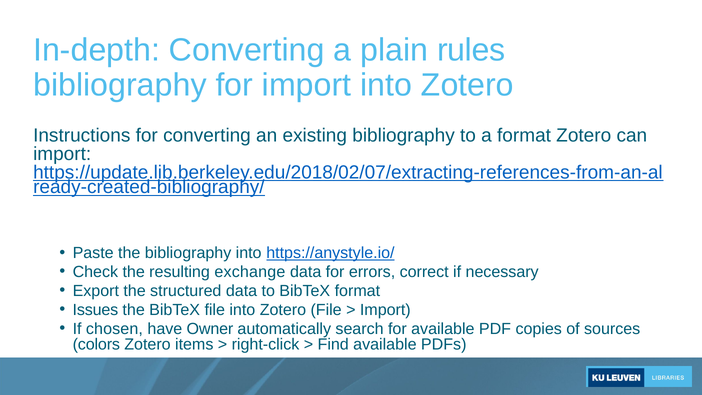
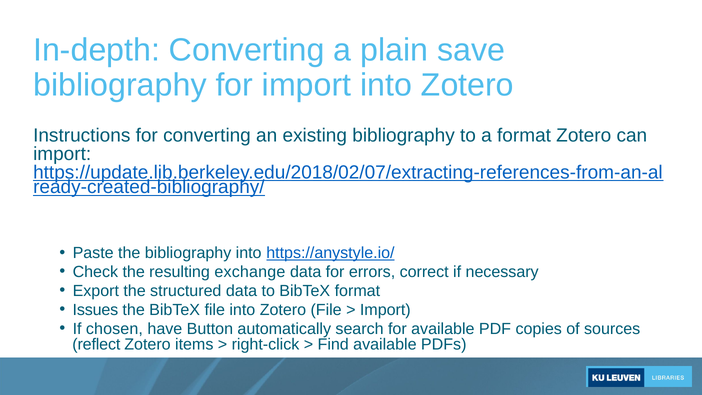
rules: rules -> save
Owner: Owner -> Button
colors: colors -> reflect
